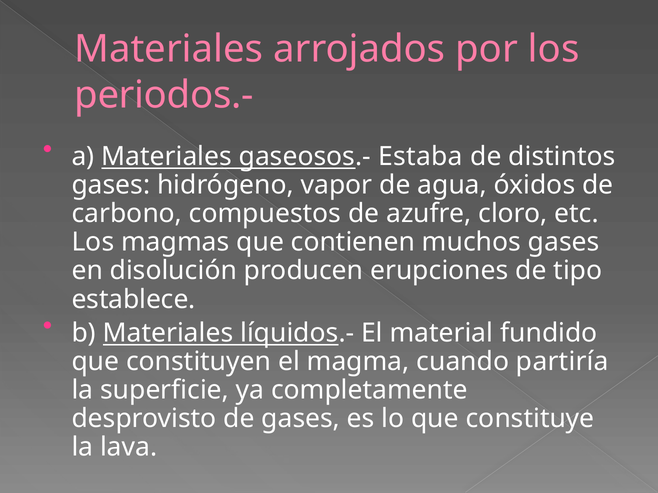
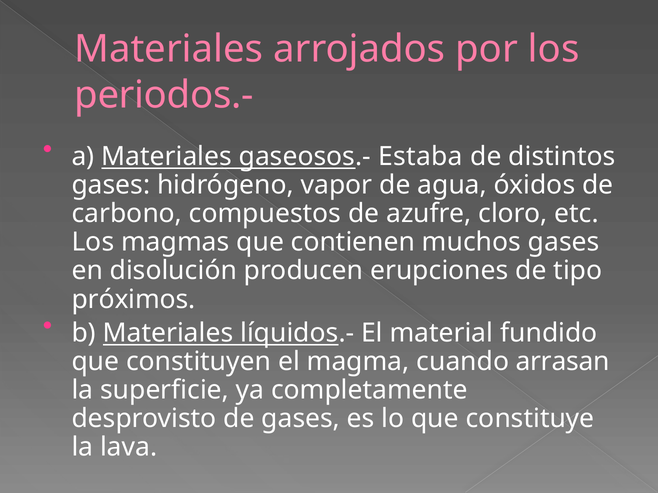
establece: establece -> próximos
partiría: partiría -> arrasan
